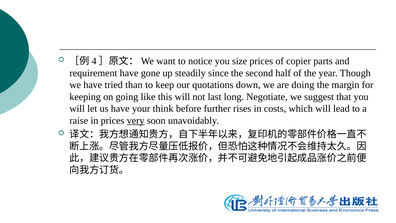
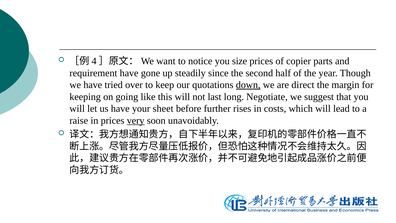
than: than -> over
down underline: none -> present
doing: doing -> direct
think: think -> sheet
